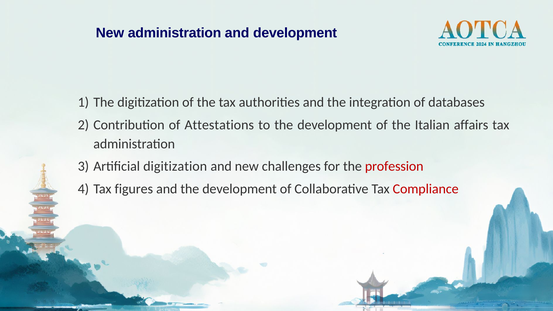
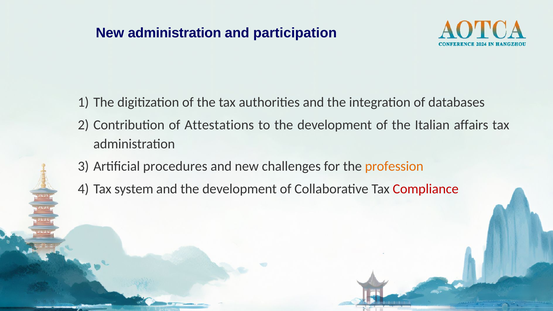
and development: development -> participation
Artificial digitization: digitization -> procedures
profession colour: red -> orange
figures: figures -> system
